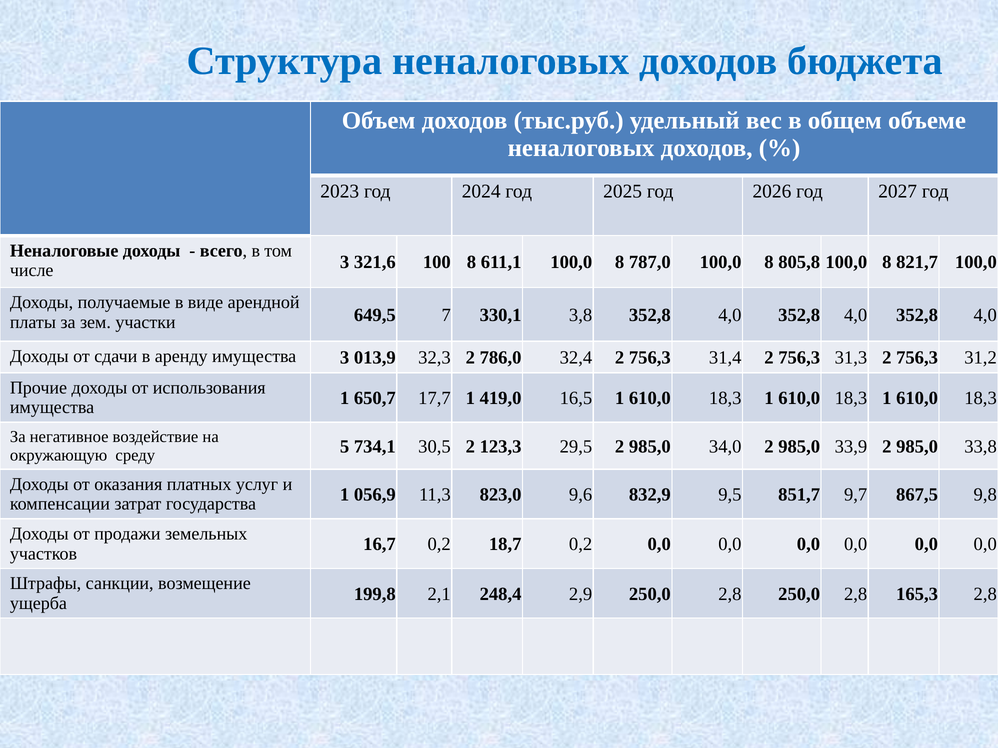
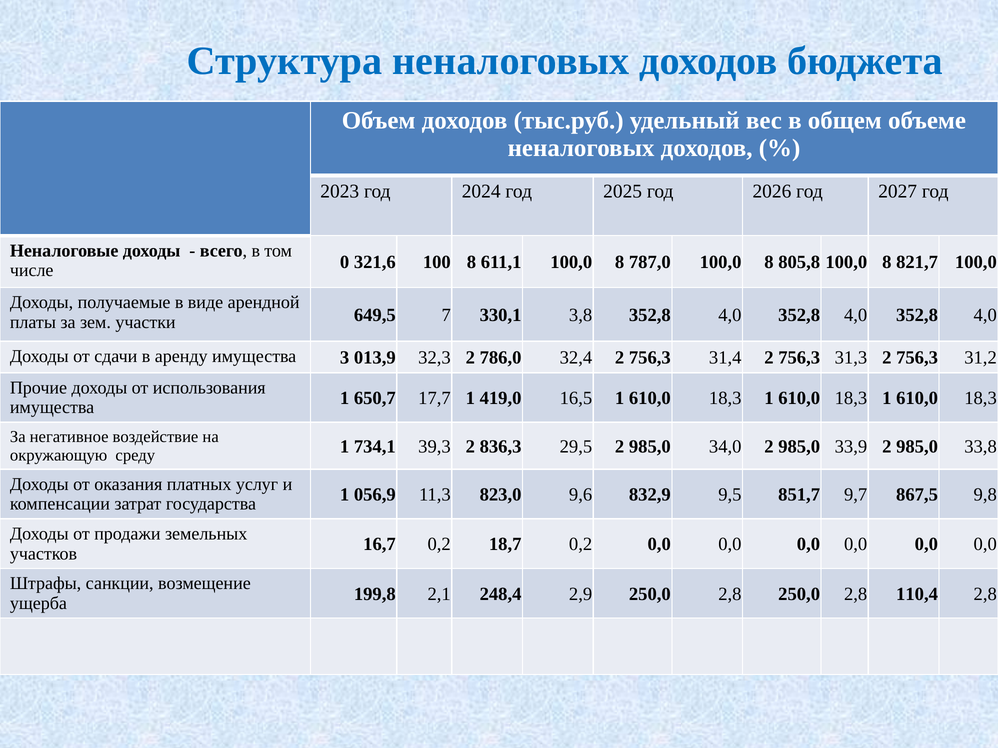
числе 3: 3 -> 0
среду 5: 5 -> 1
30,5: 30,5 -> 39,3
123,3: 123,3 -> 836,3
165,3: 165,3 -> 110,4
